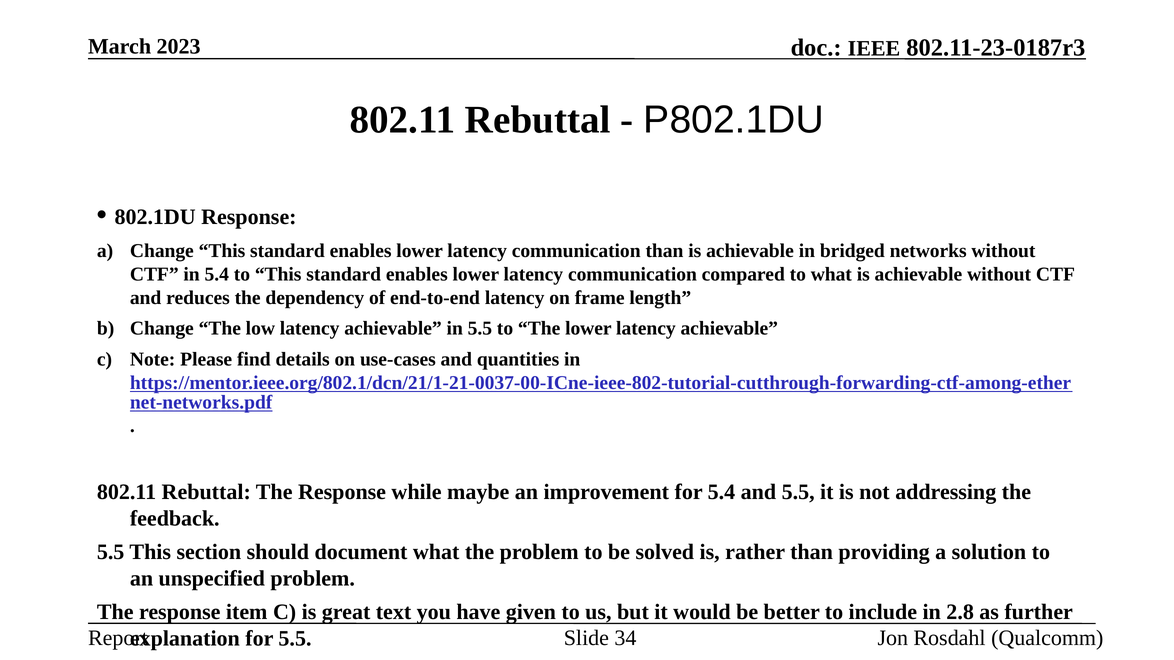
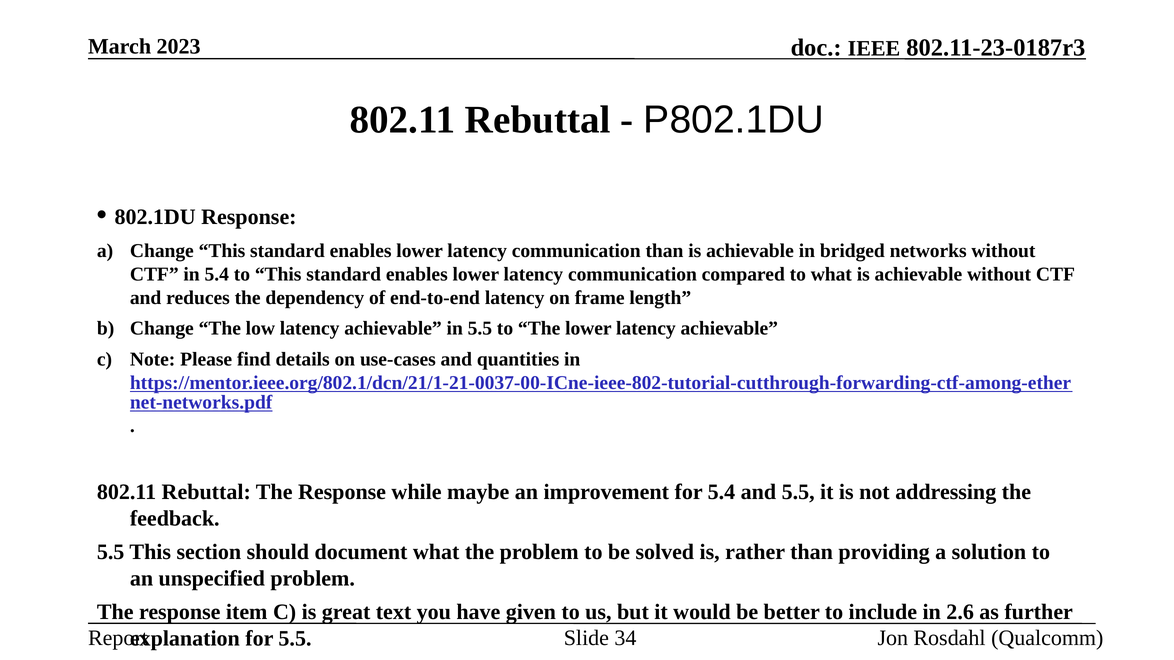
2.8: 2.8 -> 2.6
